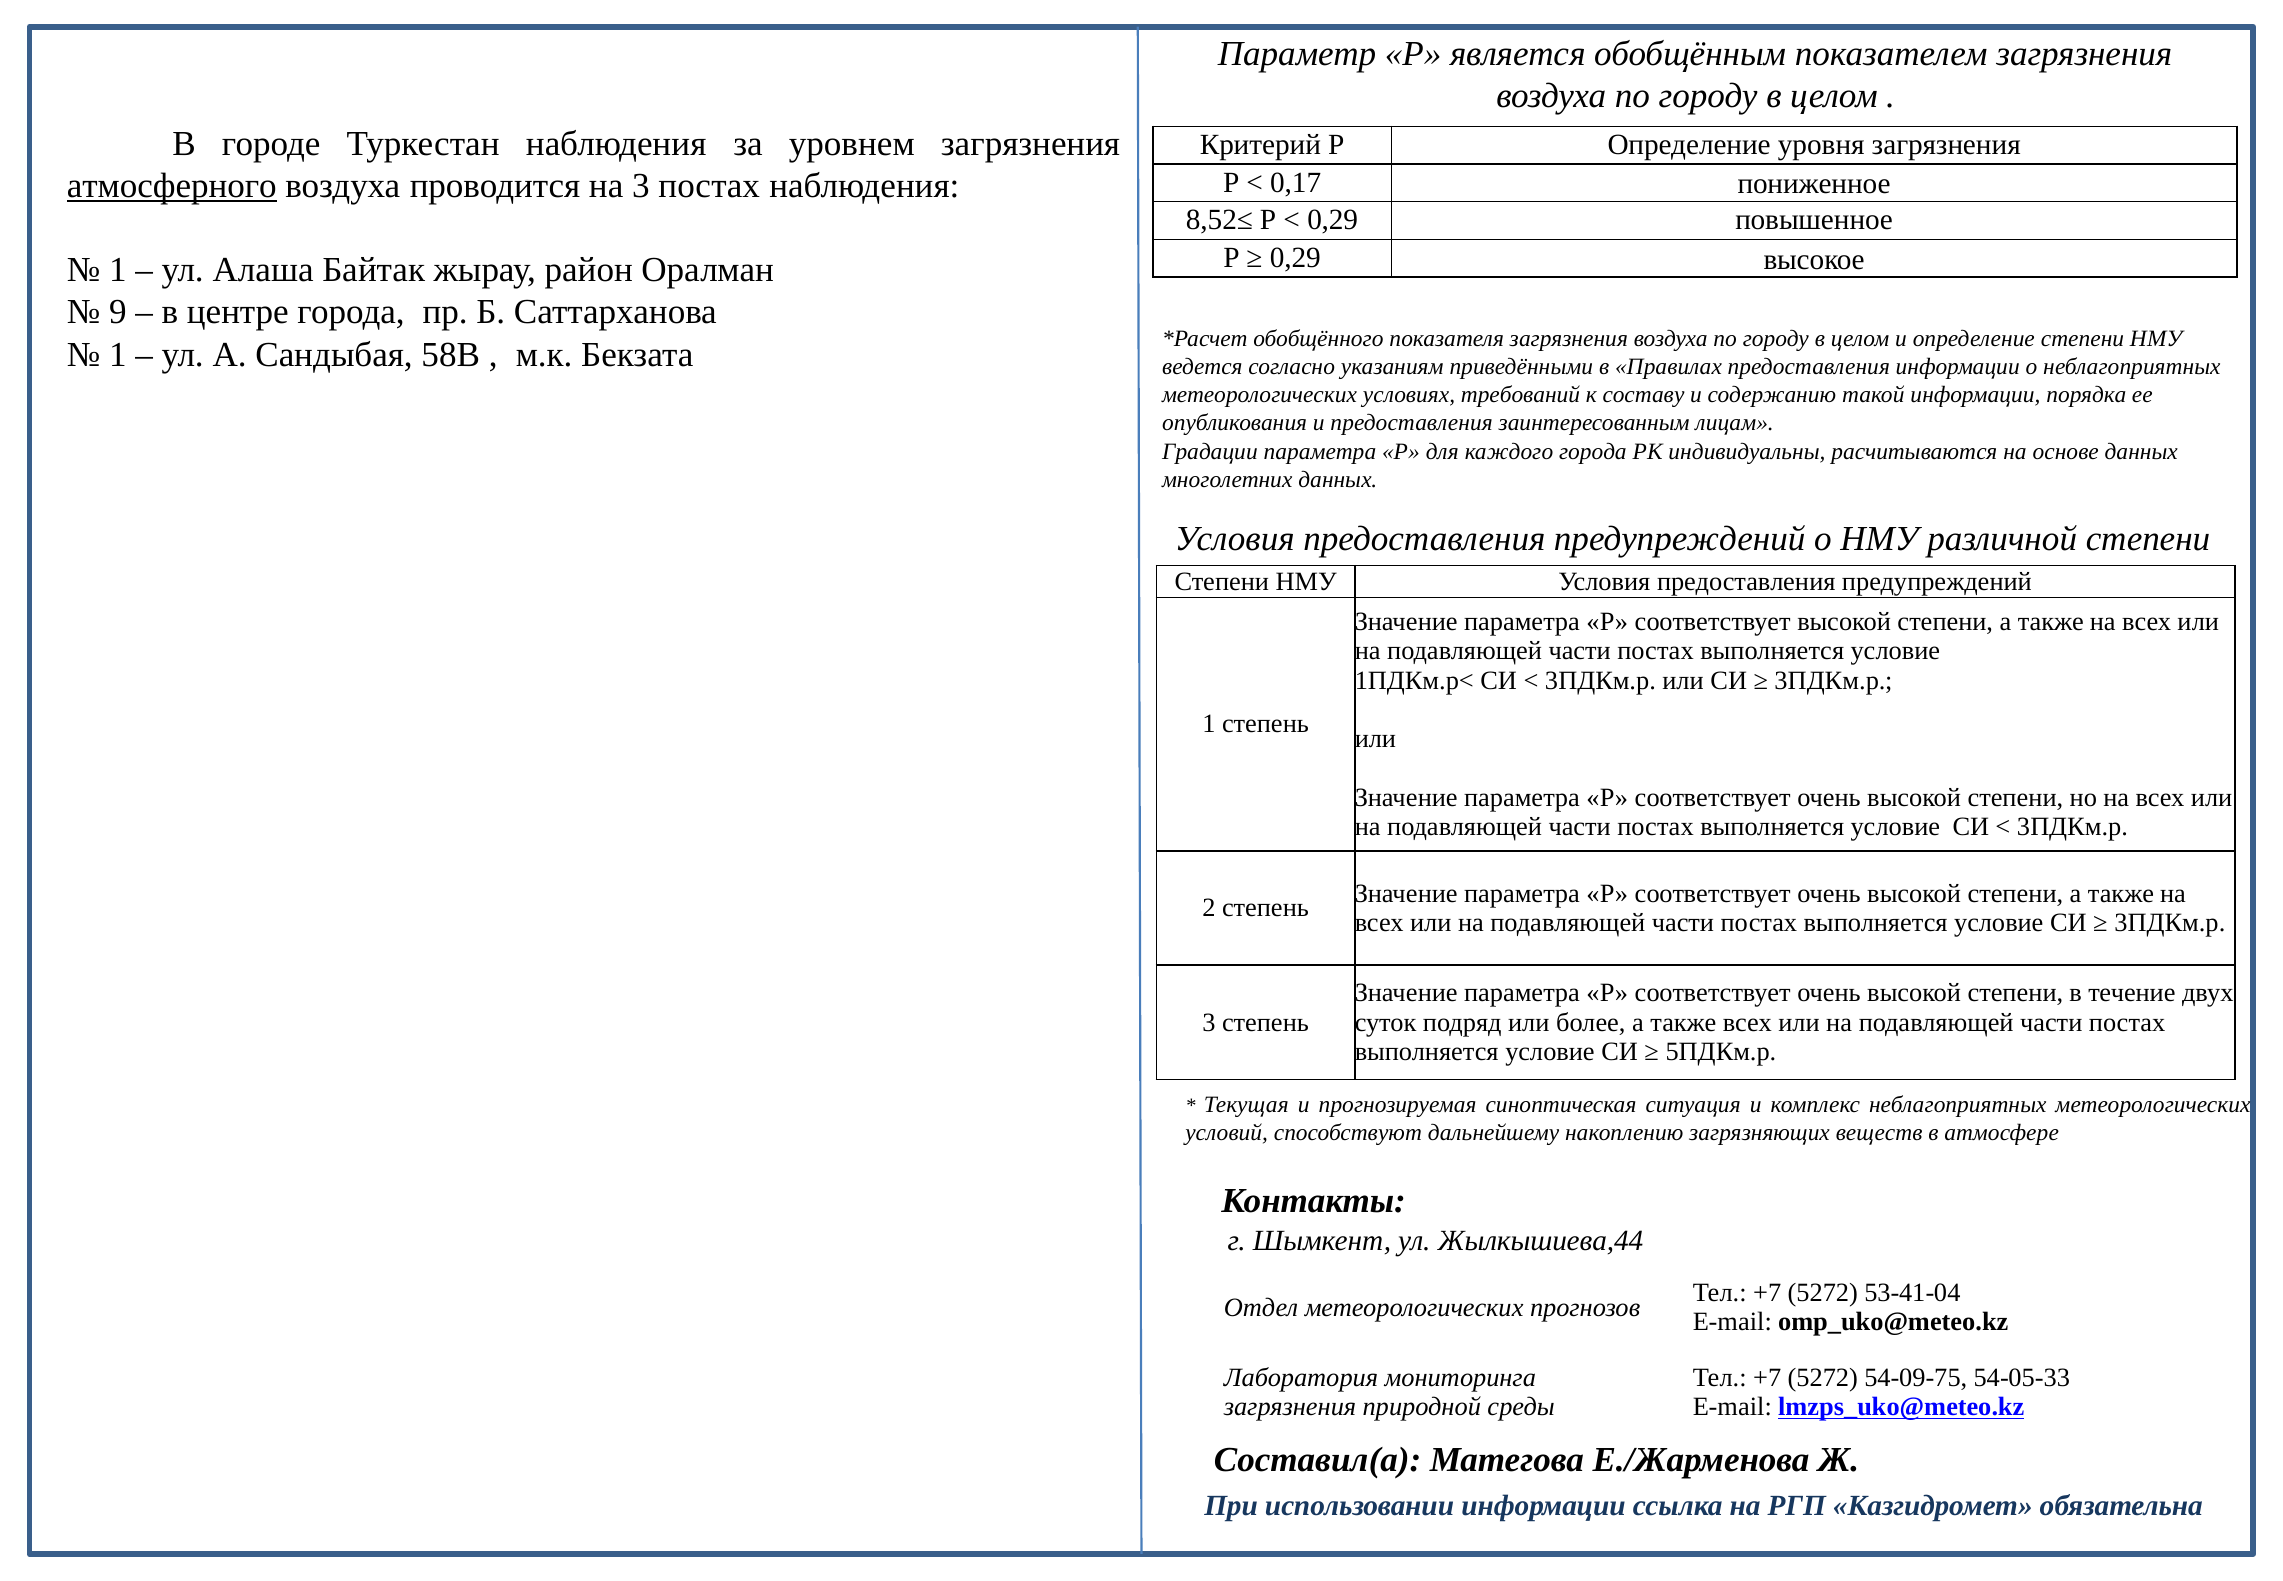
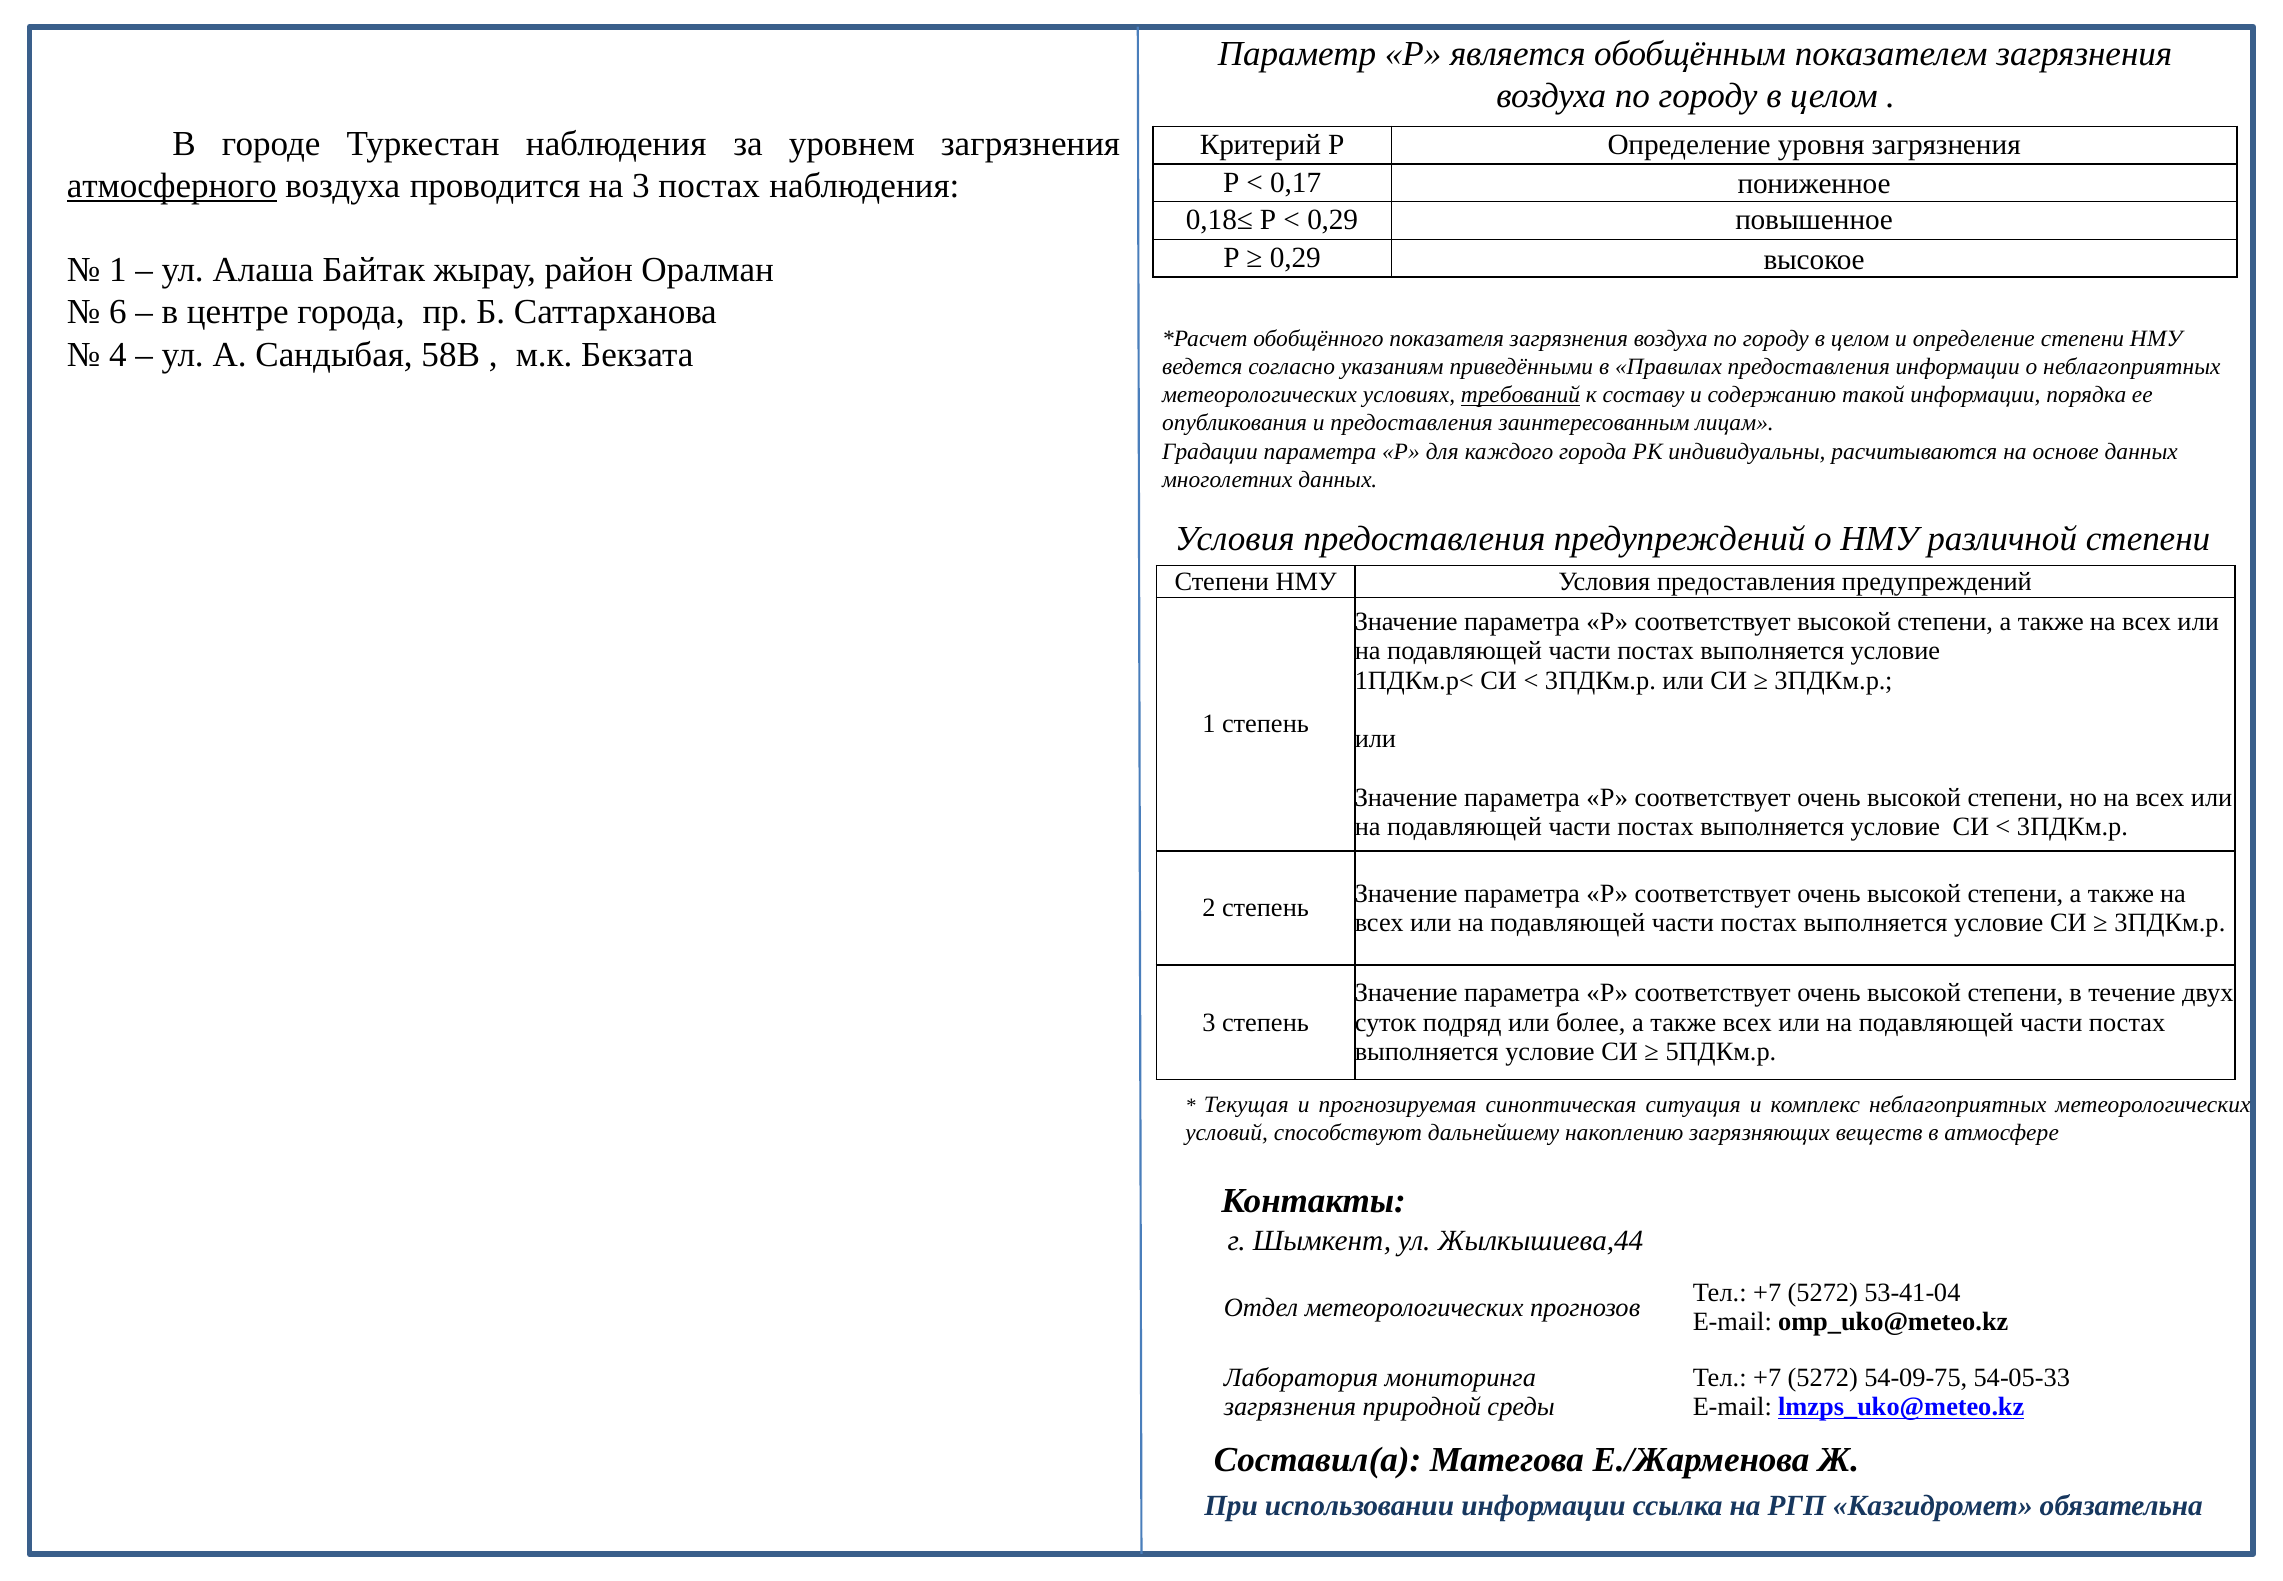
8,52≤: 8,52≤ -> 0,18≤
9: 9 -> 6
1 at (118, 354): 1 -> 4
требований underline: none -> present
